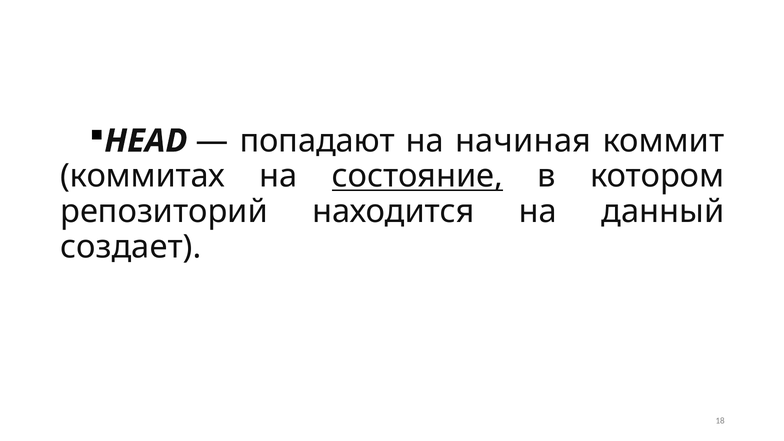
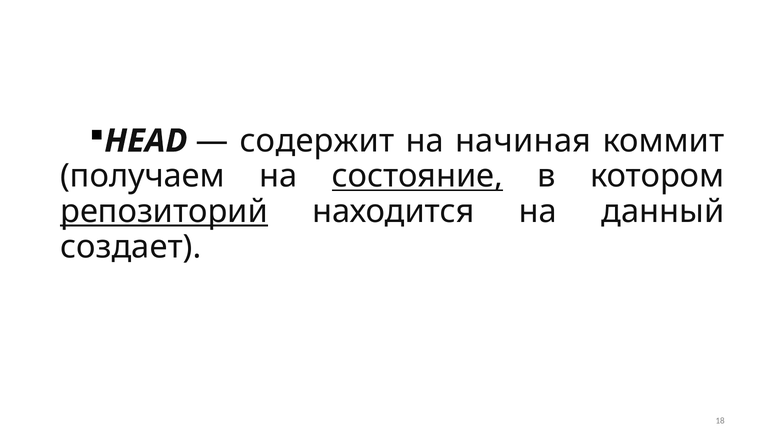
попадают: попадают -> содержит
коммитах: коммитах -> получаем
репозиторий underline: none -> present
